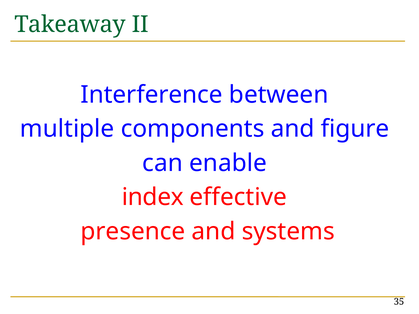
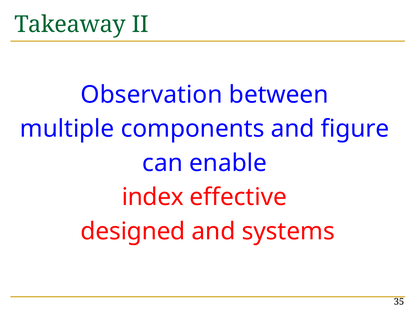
Interference: Interference -> Observation
presence: presence -> designed
